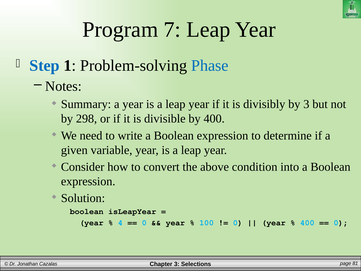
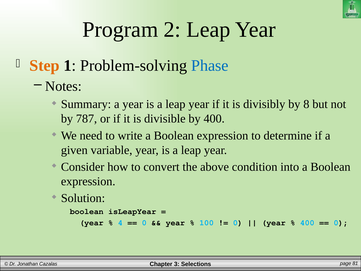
7: 7 -> 2
Step colour: blue -> orange
by 3: 3 -> 8
298: 298 -> 787
